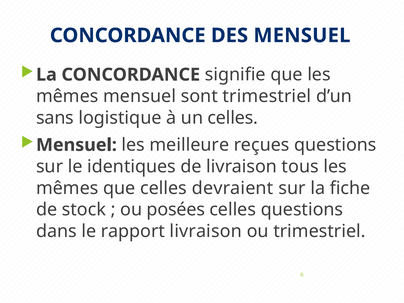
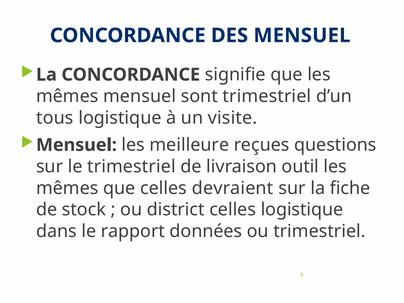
sans: sans -> tous
un celles: celles -> visite
le identiques: identiques -> trimestriel
tous: tous -> outil
posées: posées -> district
celles questions: questions -> logistique
rapport livraison: livraison -> données
